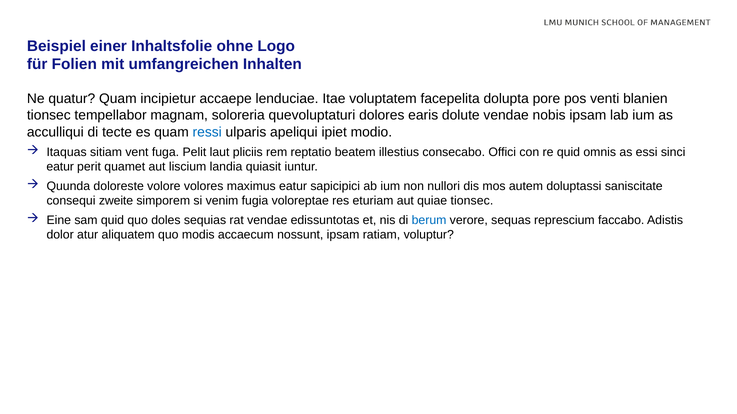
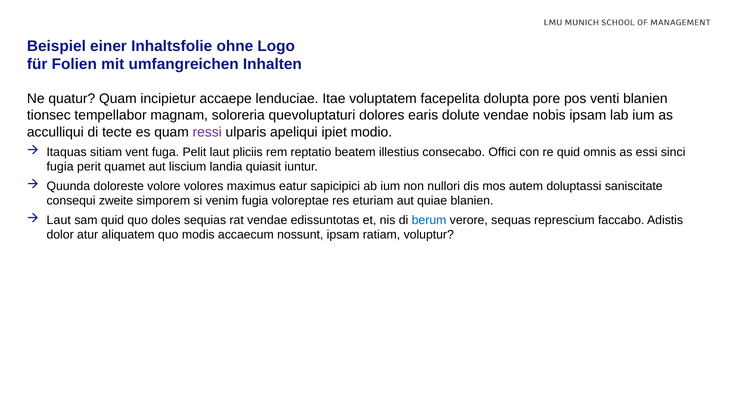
ressi colour: blue -> purple
eatur at (60, 167): eatur -> fugia
quiae tionsec: tionsec -> blanien
Eine at (59, 220): Eine -> Laut
